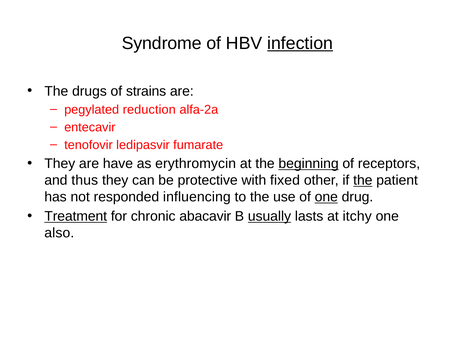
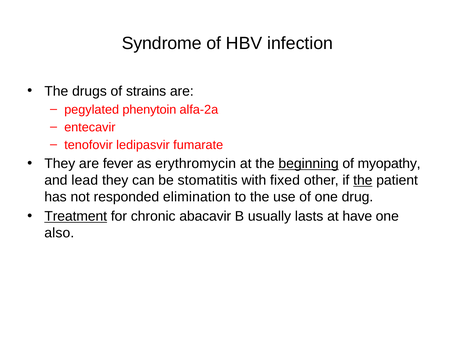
infection underline: present -> none
reduction: reduction -> phenytoin
have: have -> fever
receptors: receptors -> myopathy
thus: thus -> lead
protective: protective -> stomatitis
influencing: influencing -> elimination
one at (326, 197) underline: present -> none
usually underline: present -> none
itchy: itchy -> have
